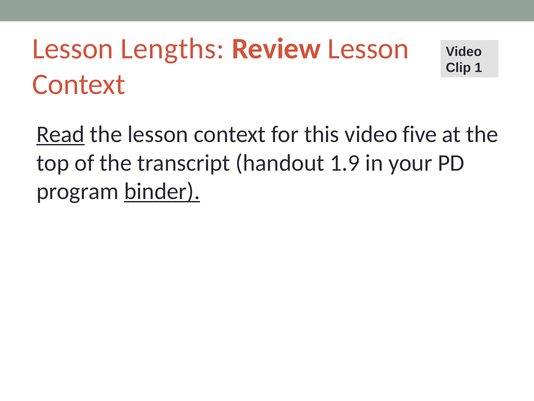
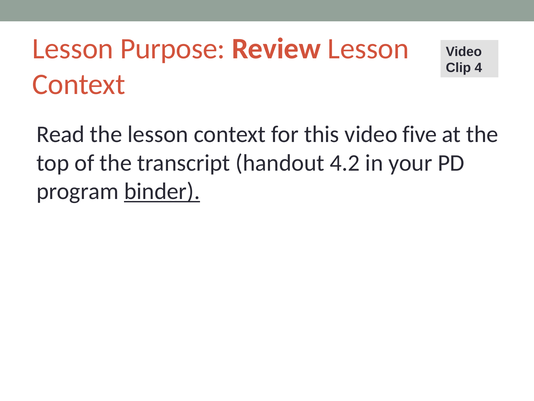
Lengths: Lengths -> Purpose
1: 1 -> 4
Read underline: present -> none
1.9: 1.9 -> 4.2
